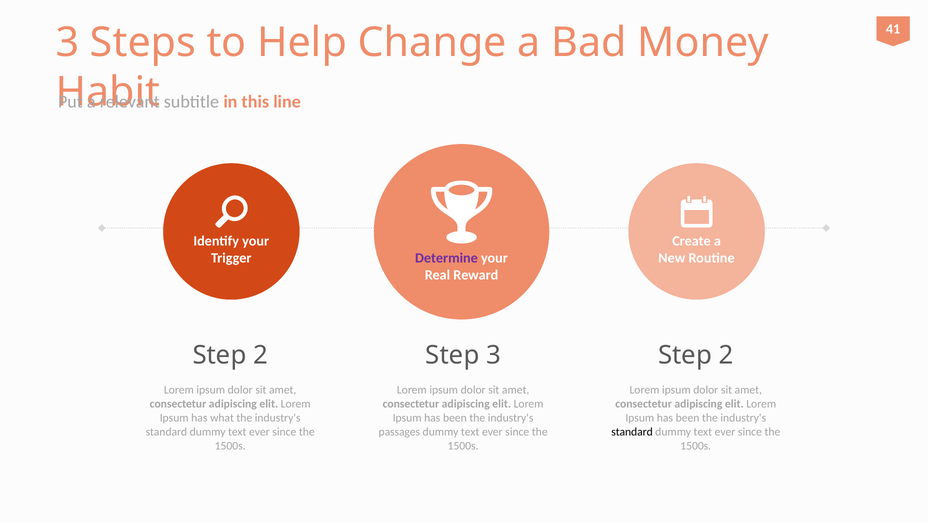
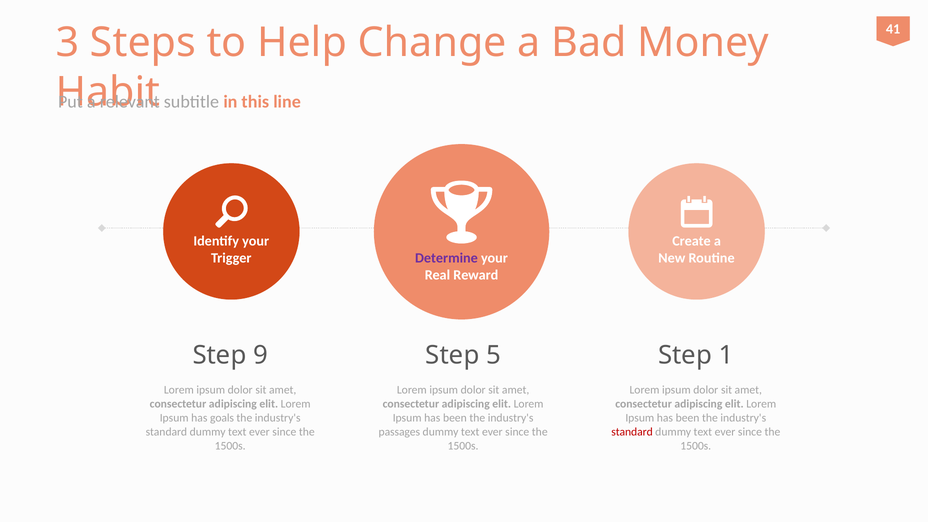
2 at (260, 355): 2 -> 9
Step 3: 3 -> 5
2 at (726, 355): 2 -> 1
what: what -> goals
standard at (632, 432) colour: black -> red
